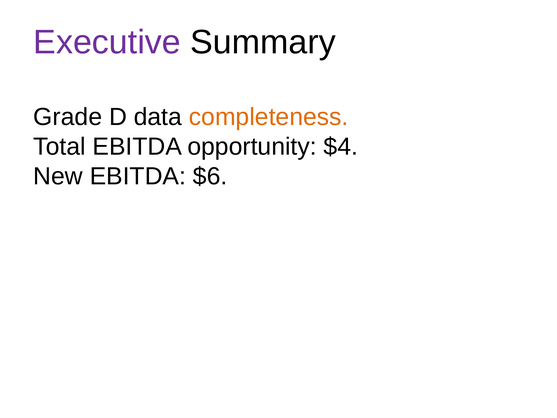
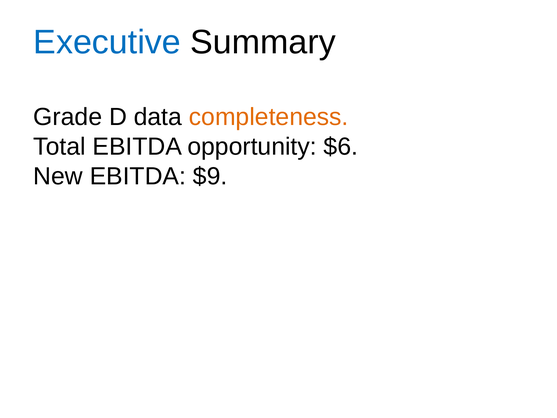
Executive colour: purple -> blue
$4: $4 -> $6
$6: $6 -> $9
